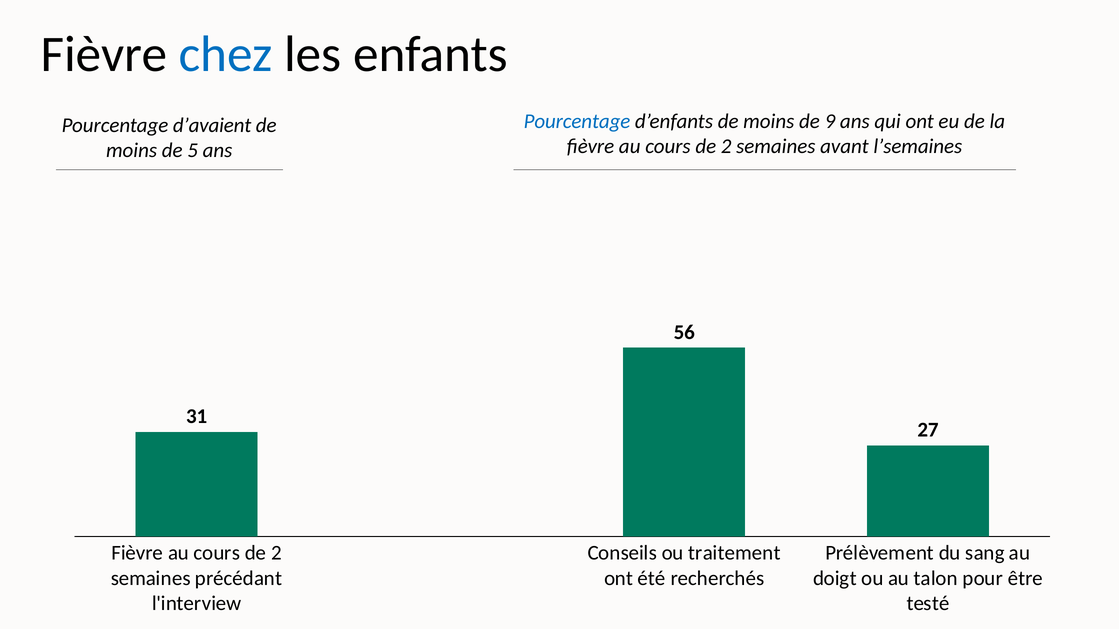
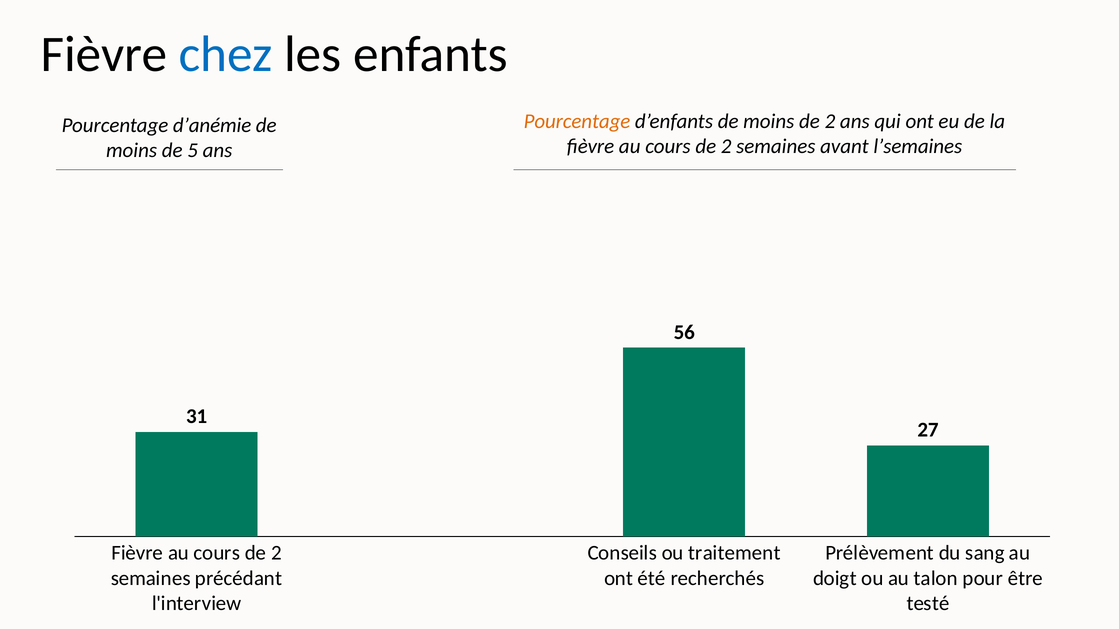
Pourcentage at (577, 121) colour: blue -> orange
moins de 9: 9 -> 2
d’avaient: d’avaient -> d’anémie
